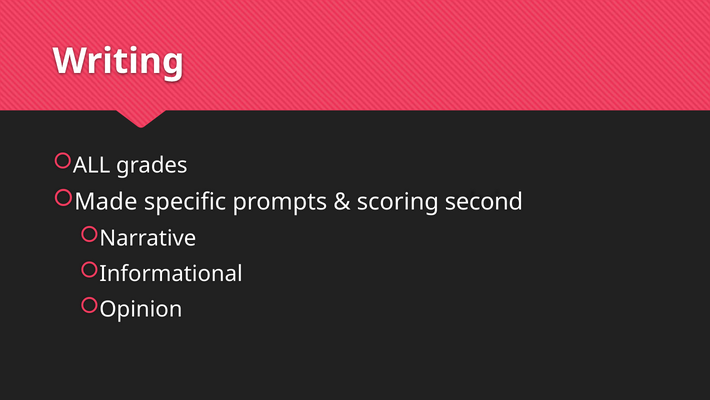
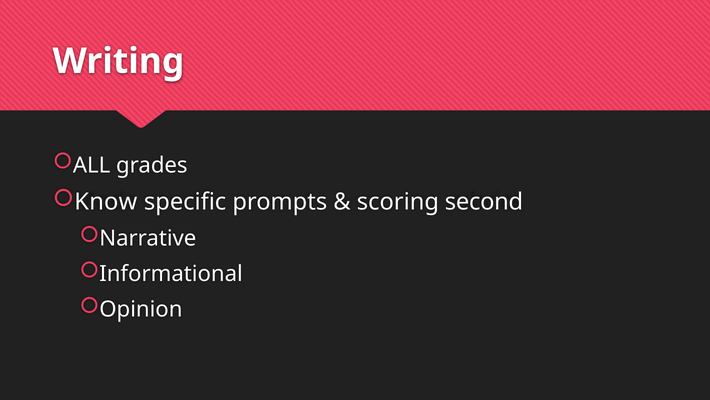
Made: Made -> Know
